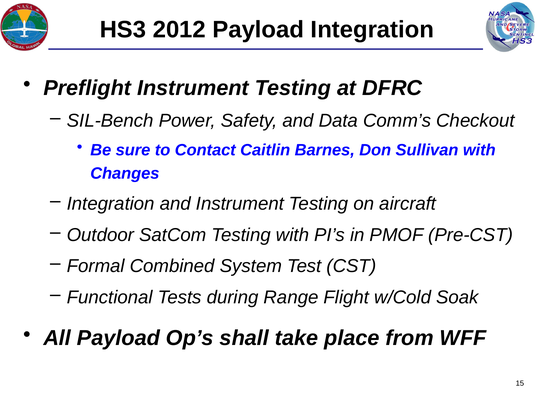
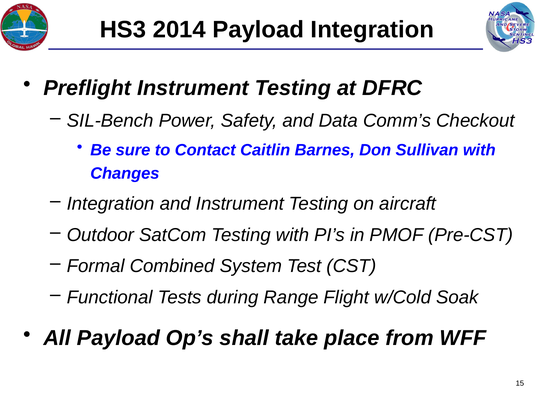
2012: 2012 -> 2014
